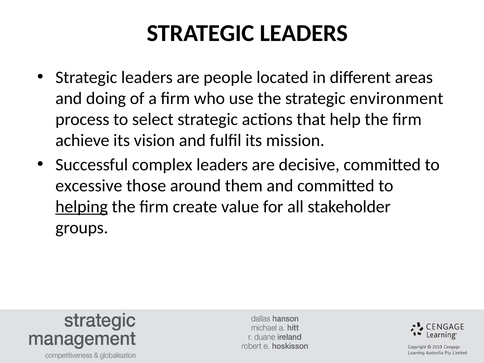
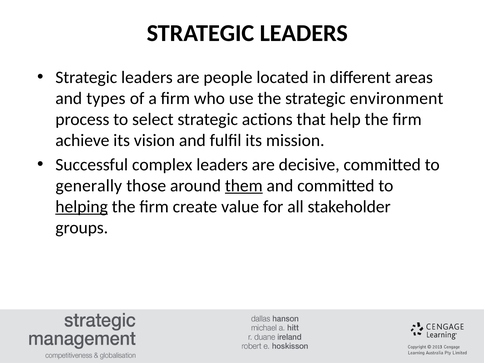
doing: doing -> types
excessive: excessive -> generally
them underline: none -> present
